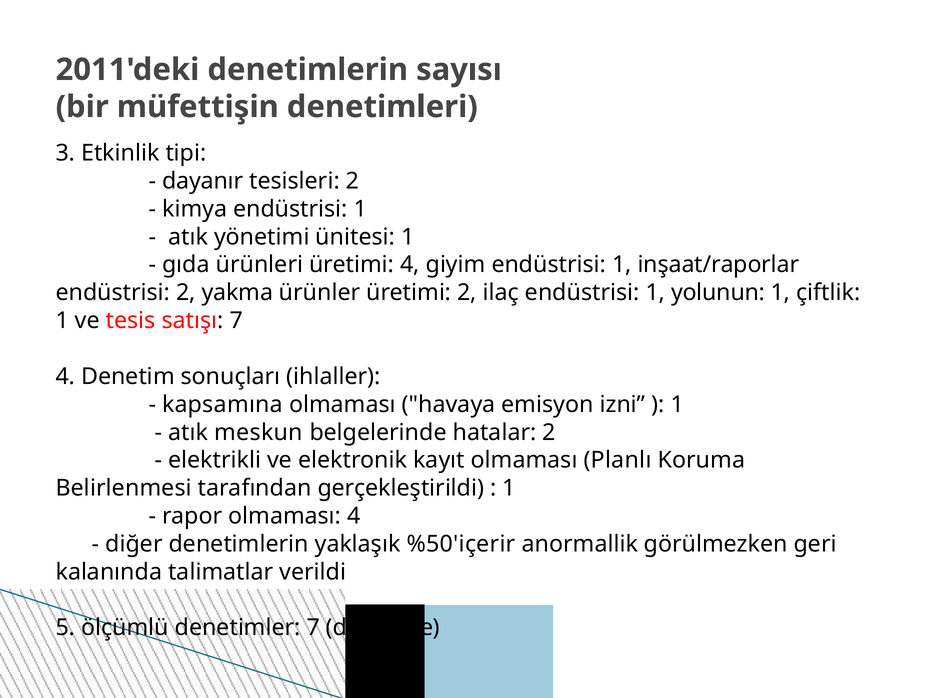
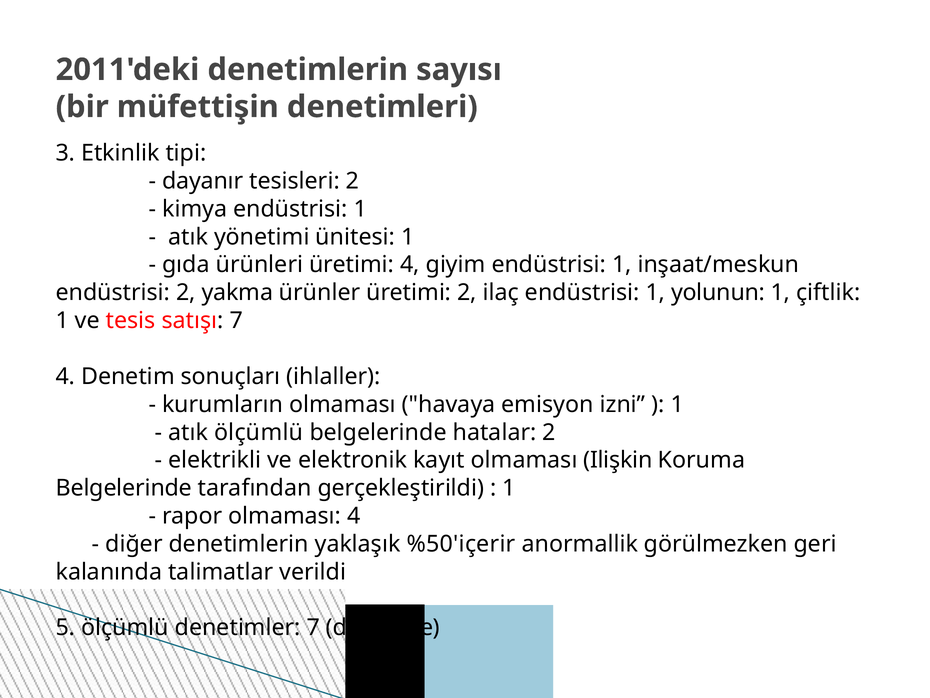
inşaat/raporlar: inşaat/raporlar -> inşaat/meskun
kapsamına: kapsamına -> kurumların
atık meskun: meskun -> ölçümlü
Planlı: Planlı -> Ilişkin
Belirlenmesi at (124, 488): Belirlenmesi -> Belgelerinde
